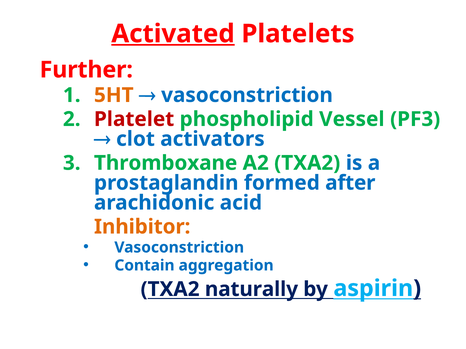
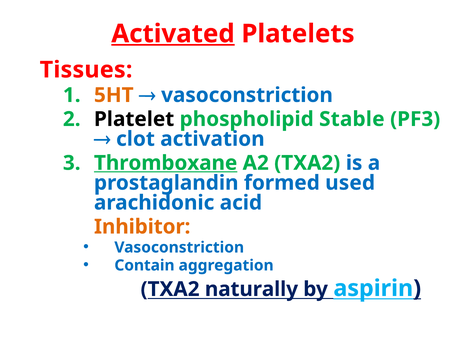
Further: Further -> Tissues
Platelet colour: red -> black
Vessel: Vessel -> Stable
activators: activators -> activation
Thromboxane underline: none -> present
after: after -> used
